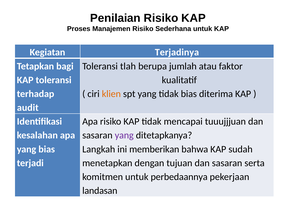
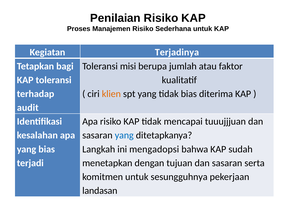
tlah: tlah -> misi
yang at (124, 135) colour: purple -> blue
memberikan: memberikan -> mengadopsi
perbedaannya: perbedaannya -> sesungguhnya
